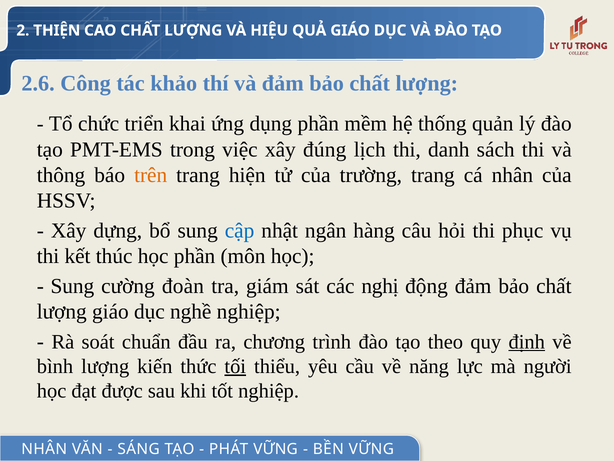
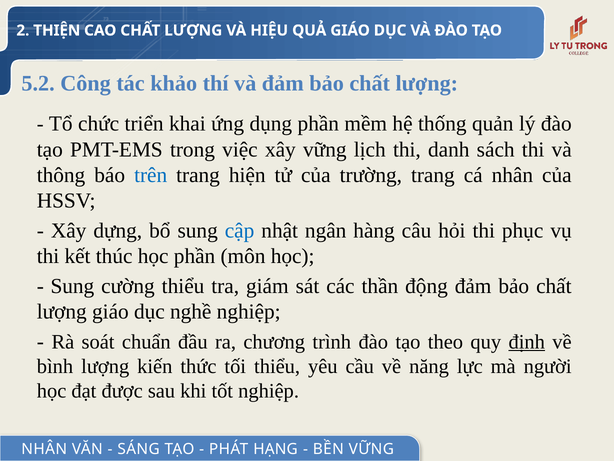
2.6: 2.6 -> 5.2
xây đúng: đúng -> vững
trên colour: orange -> blue
cường đoàn: đoàn -> thiểu
nghị: nghị -> thần
tối underline: present -> none
VỮNG at (276, 449): VỮNG -> HẠNG
